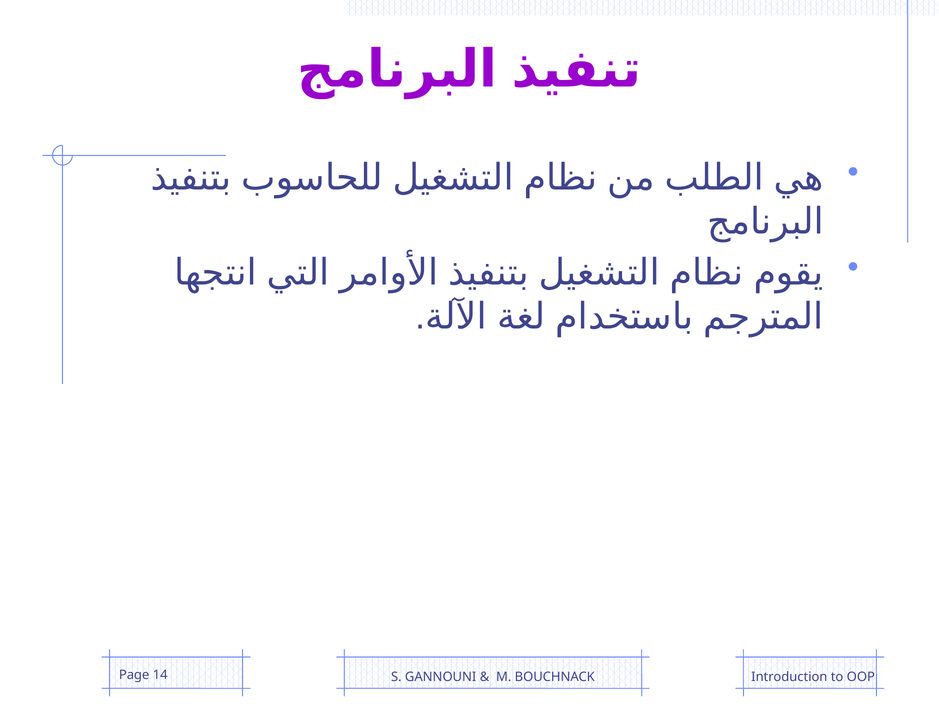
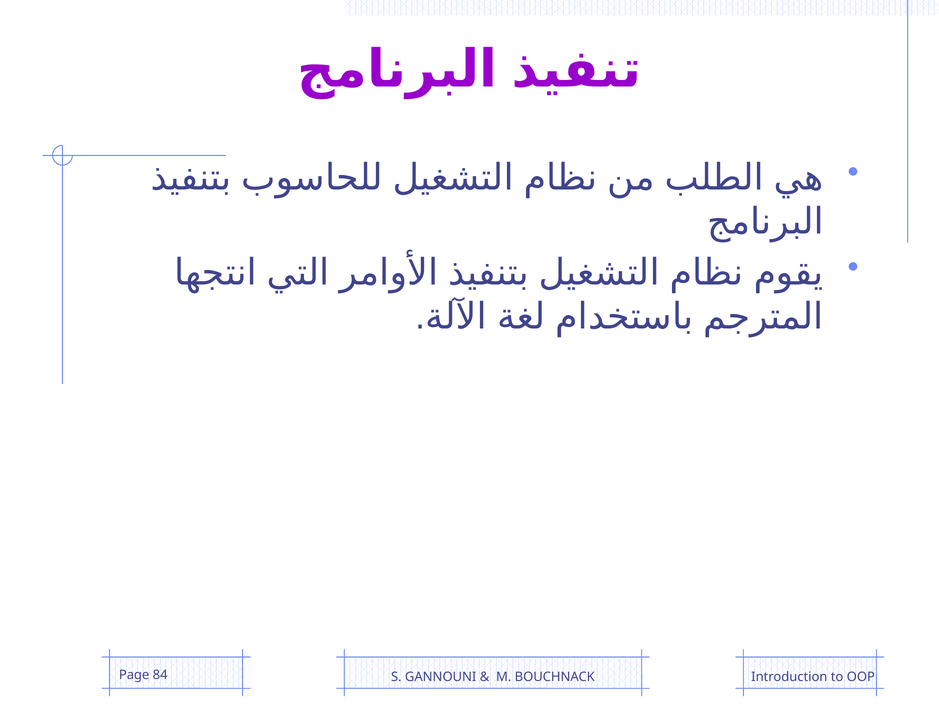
14: 14 -> 84
